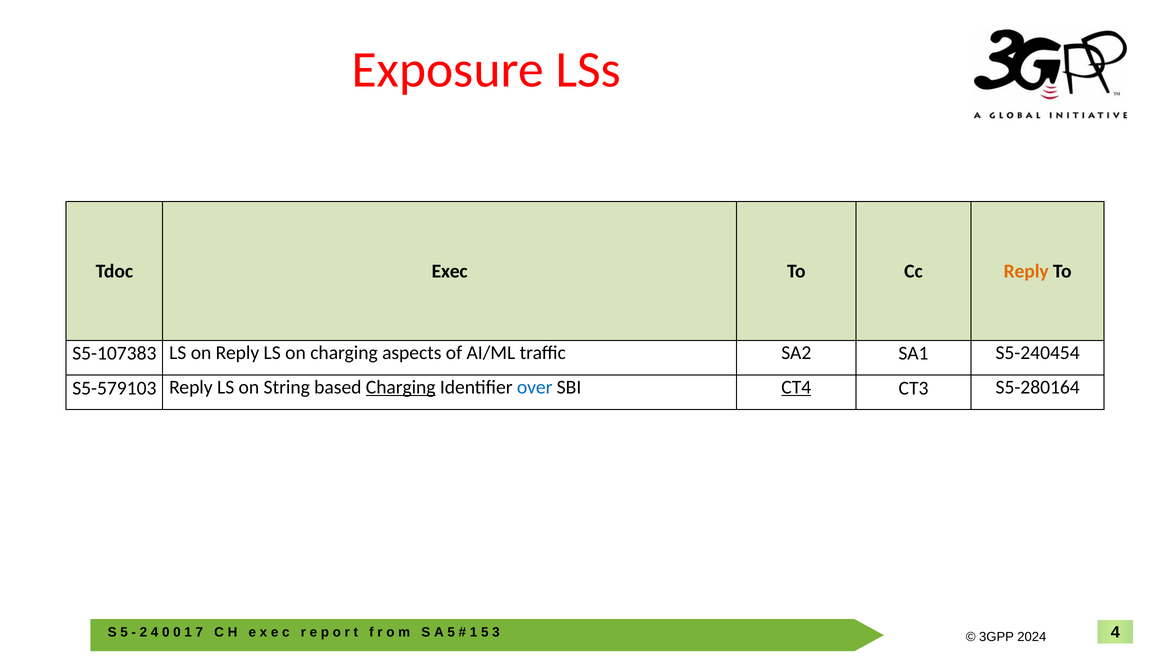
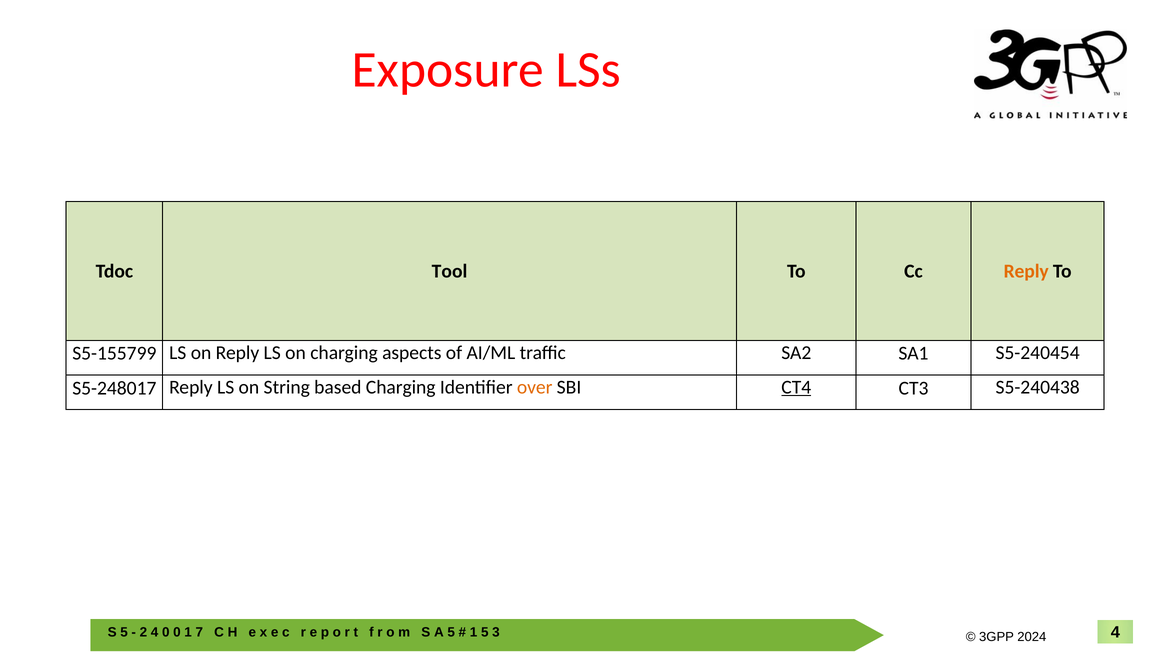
Exec: Exec -> Tool
S5-107383: S5-107383 -> S5-155799
S5-579103: S5-579103 -> S5-248017
Charging at (401, 387) underline: present -> none
over colour: blue -> orange
S5-280164: S5-280164 -> S5-240438
